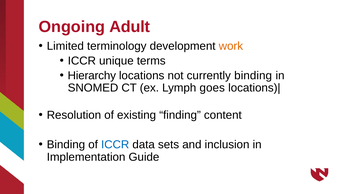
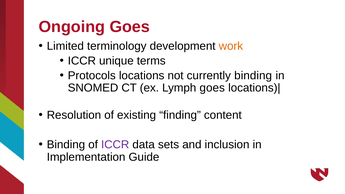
Ongoing Adult: Adult -> Goes
Hierarchy: Hierarchy -> Protocols
ICCR at (115, 145) colour: blue -> purple
